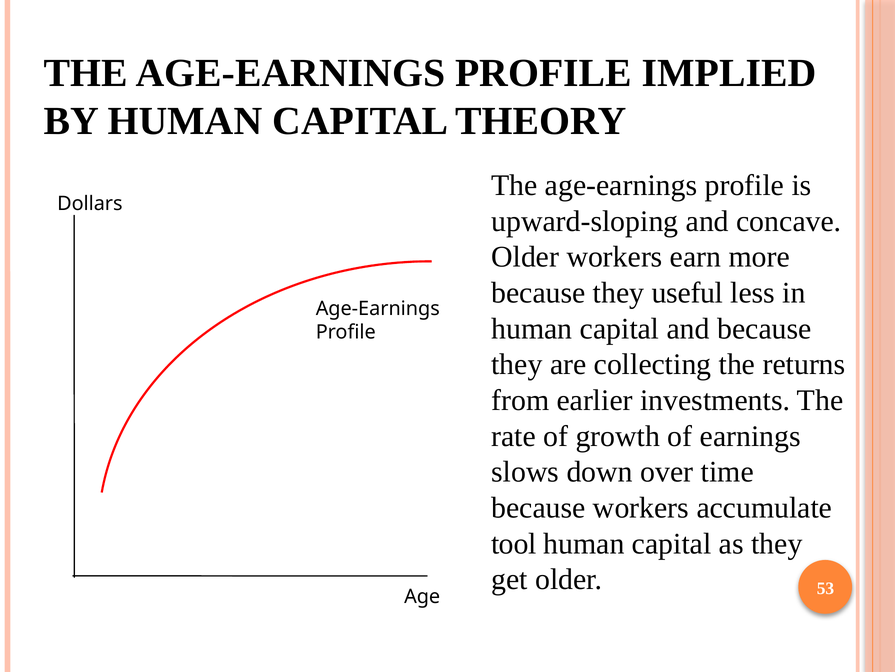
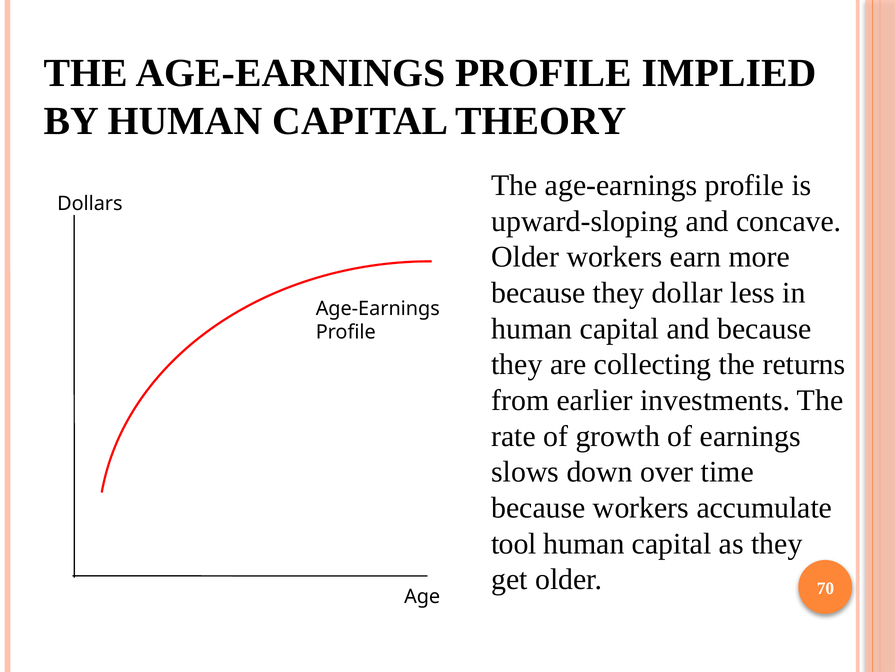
useful: useful -> dollar
53: 53 -> 70
